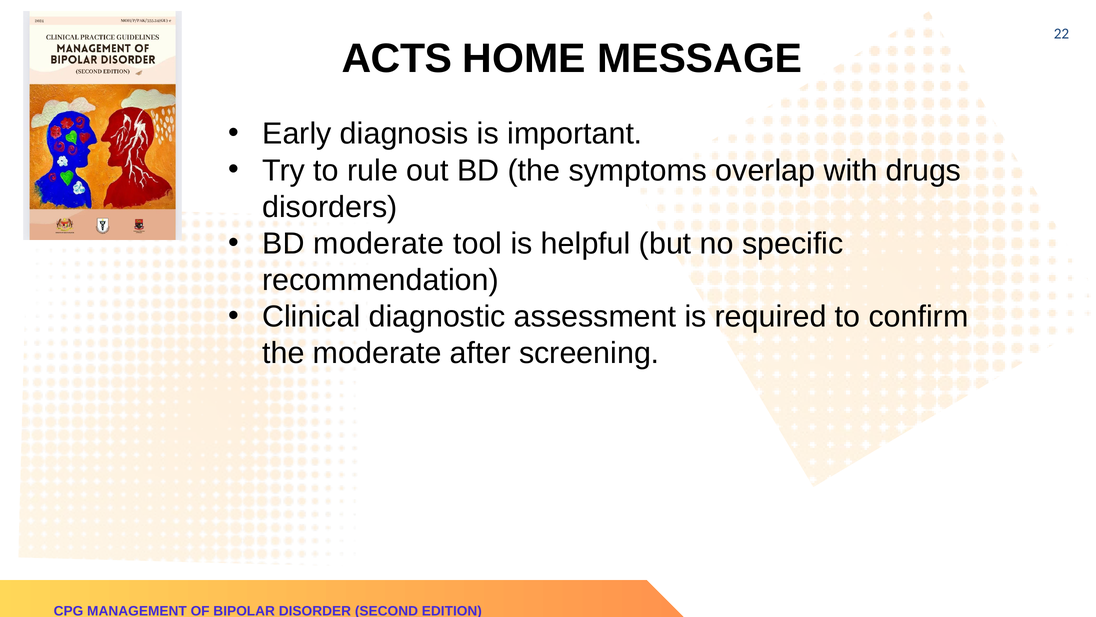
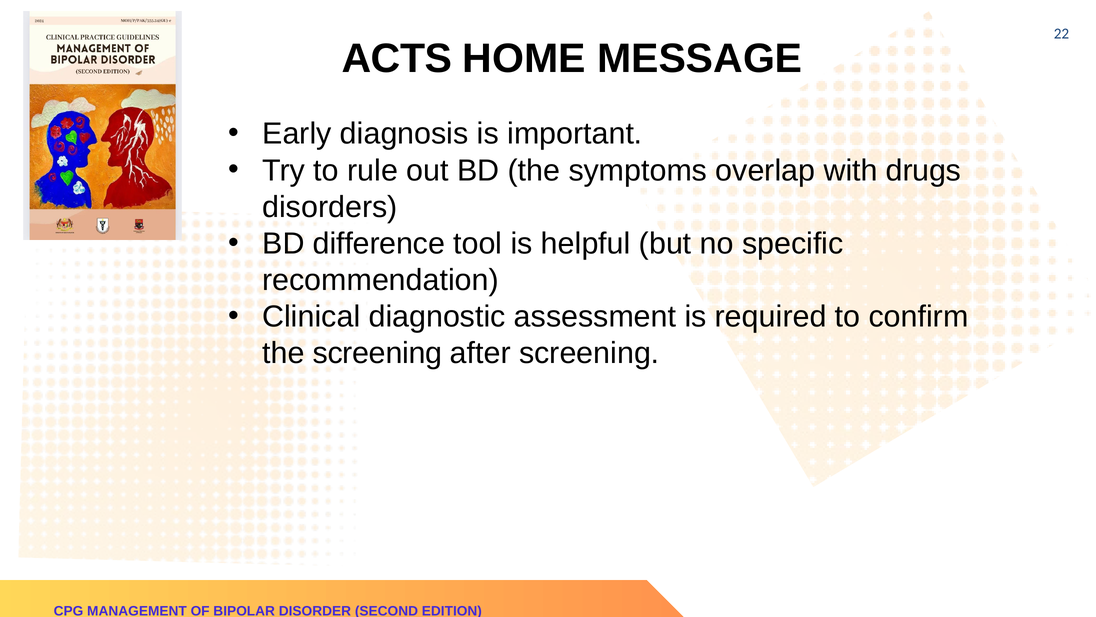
BD moderate: moderate -> difference
the moderate: moderate -> screening
